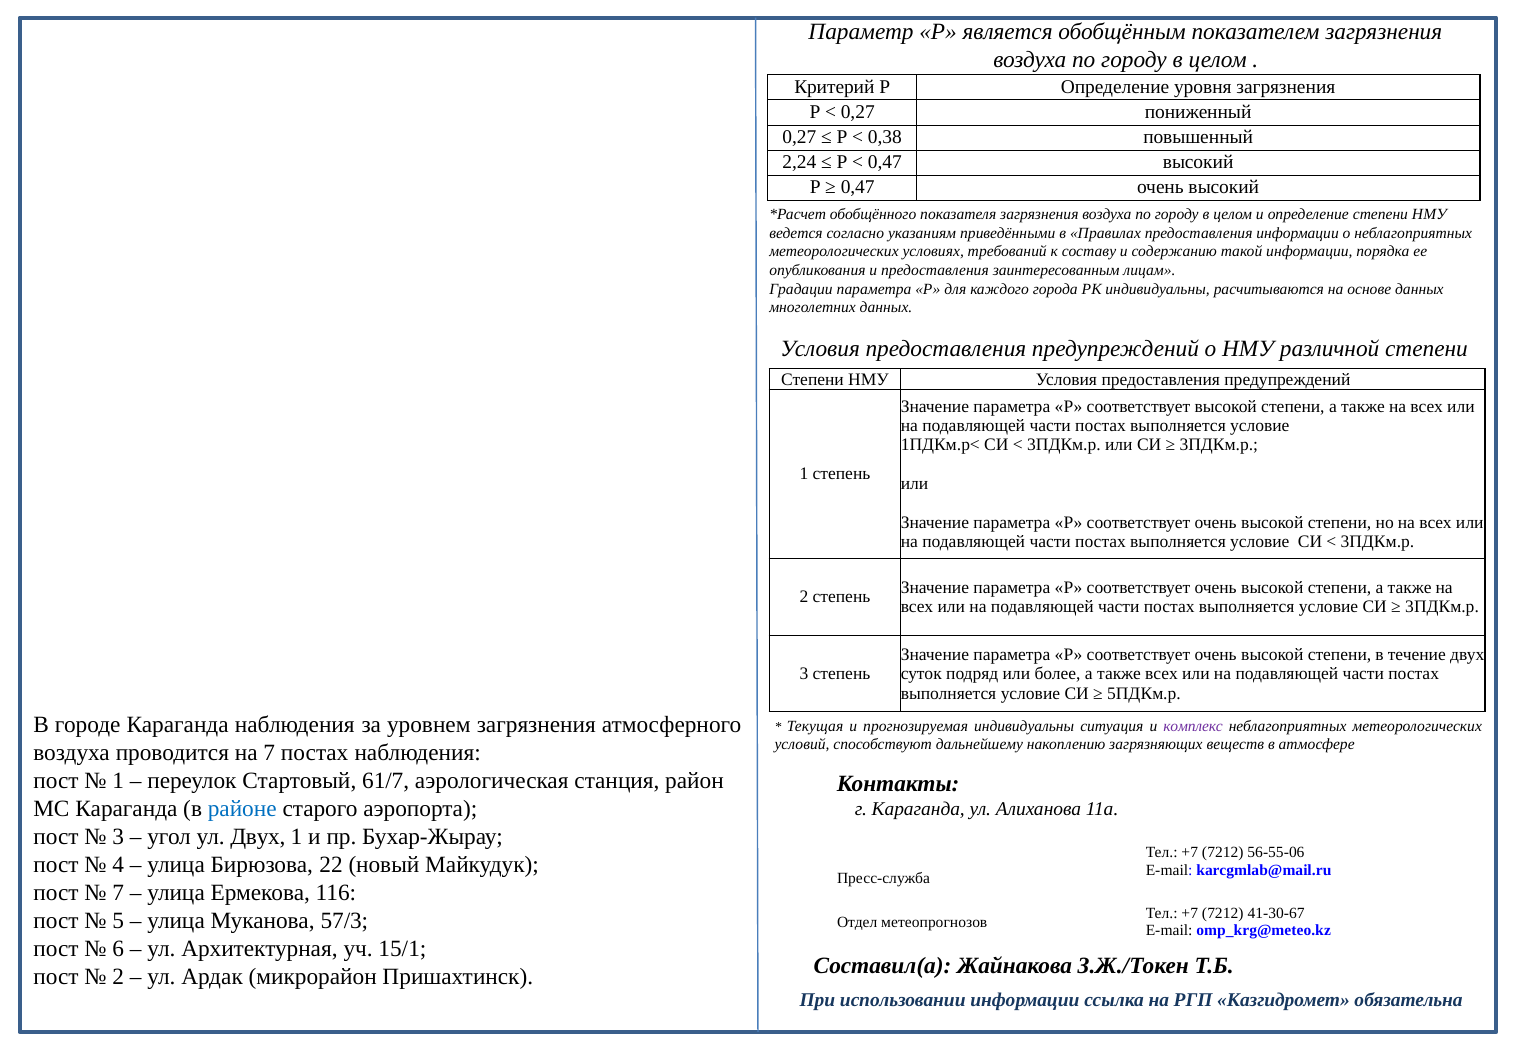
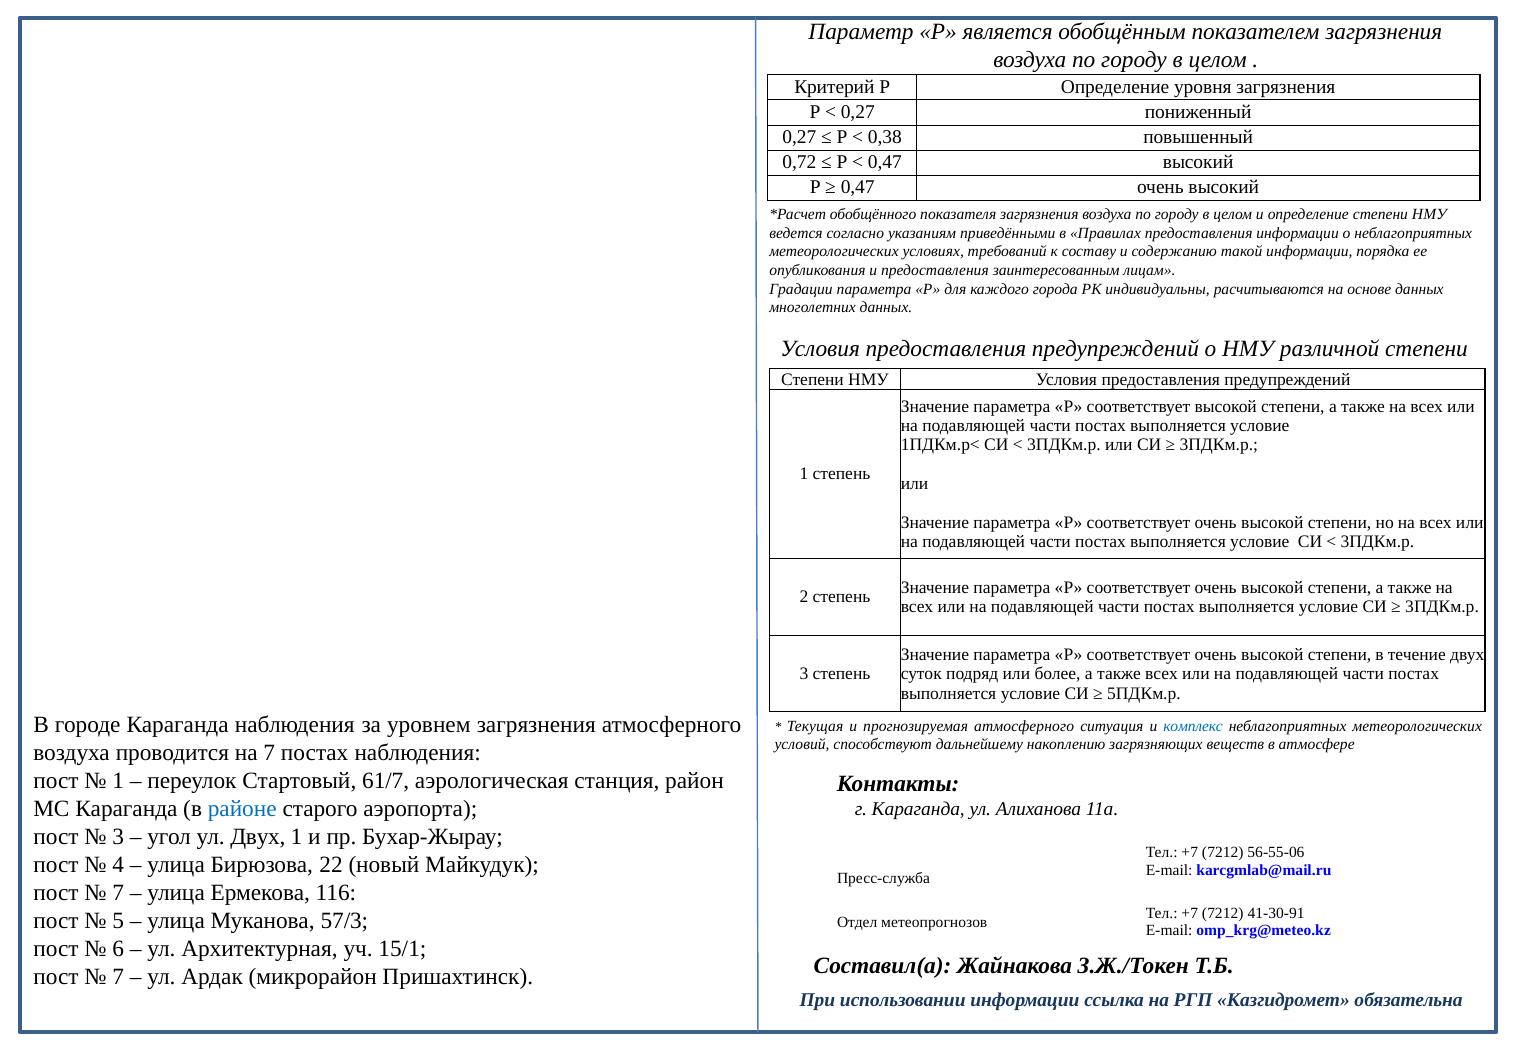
2,24: 2,24 -> 0,72
прогнозируемая индивидуальны: индивидуальны -> атмосферного
комплекс colour: purple -> blue
41-30-67: 41-30-67 -> 41-30-91
2 at (118, 976): 2 -> 7
